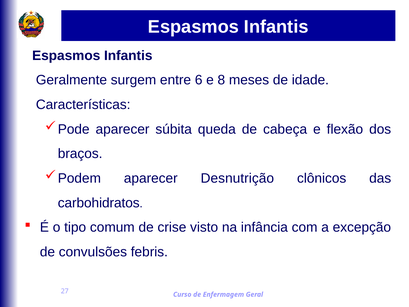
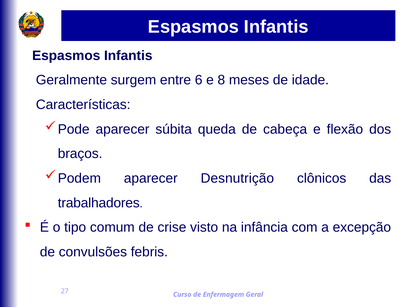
carbohidratos: carbohidratos -> trabalhadores
